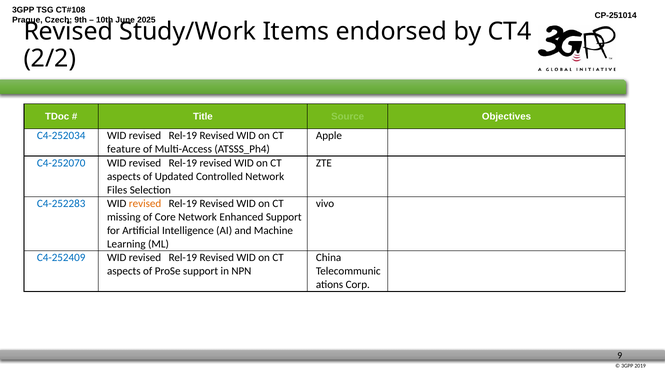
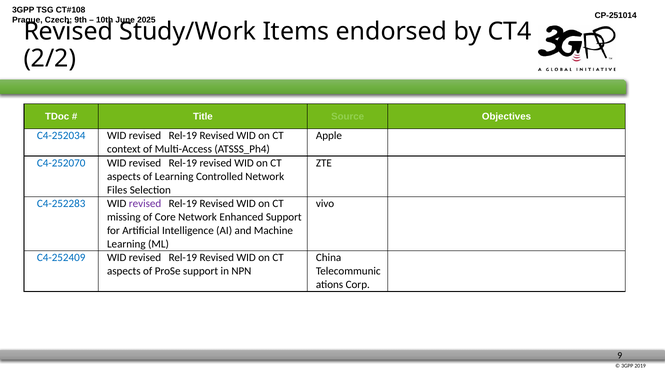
feature: feature -> context
of Updated: Updated -> Learning
revised at (145, 204) colour: orange -> purple
